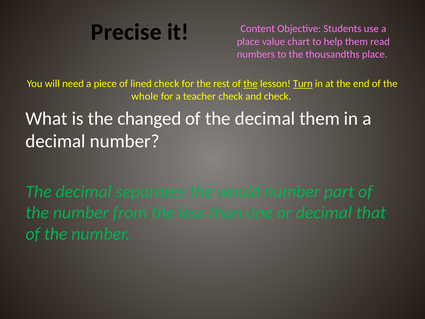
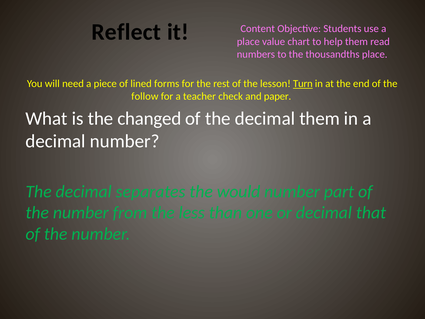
Precise: Precise -> Reflect
lined check: check -> forms
the at (251, 84) underline: present -> none
whole: whole -> follow
and check: check -> paper
